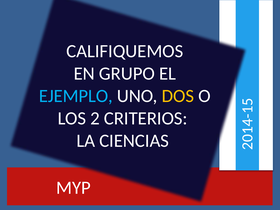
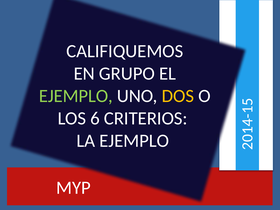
EJEMPLO at (76, 96) colour: light blue -> light green
LOS 2: 2 -> 6
LA CIENCIAS: CIENCIAS -> EJEMPLO
